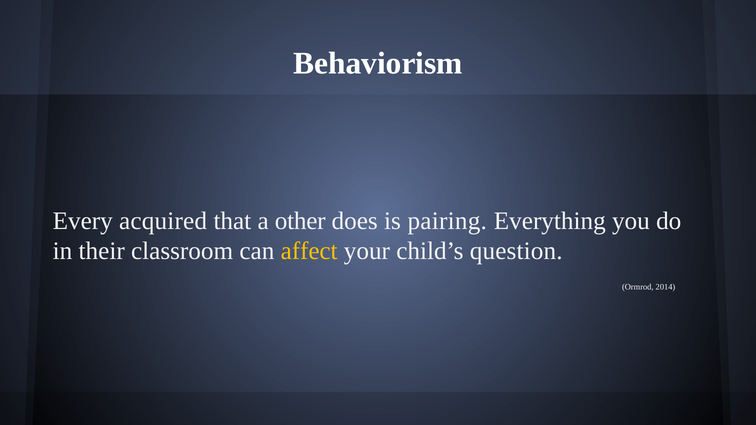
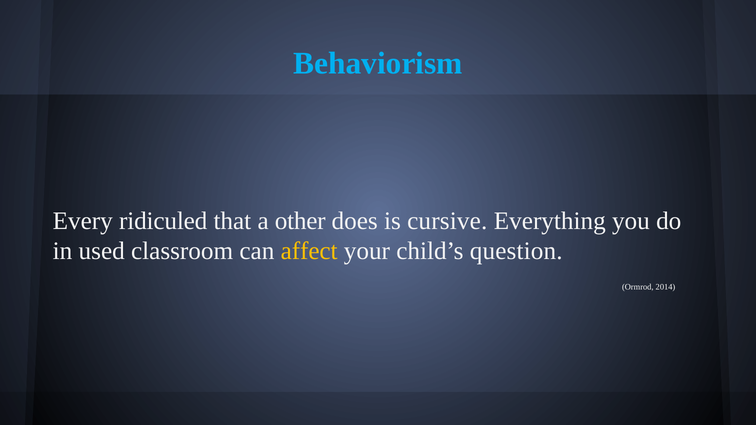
Behaviorism colour: white -> light blue
acquired: acquired -> ridiculed
pairing: pairing -> cursive
their: their -> used
